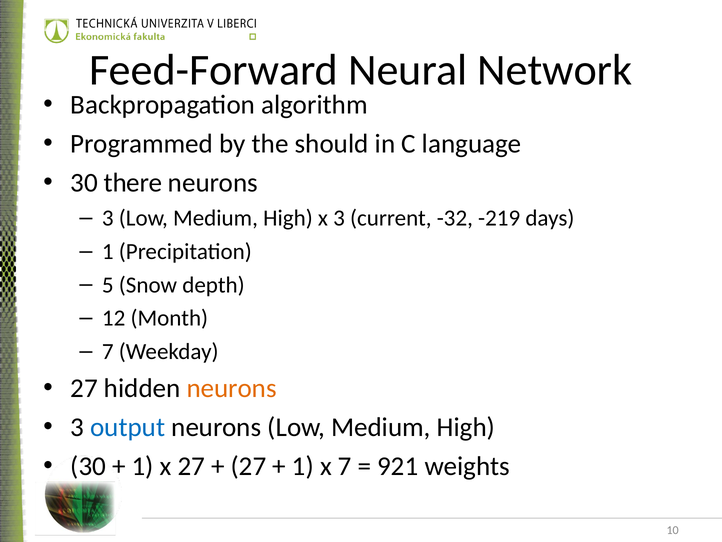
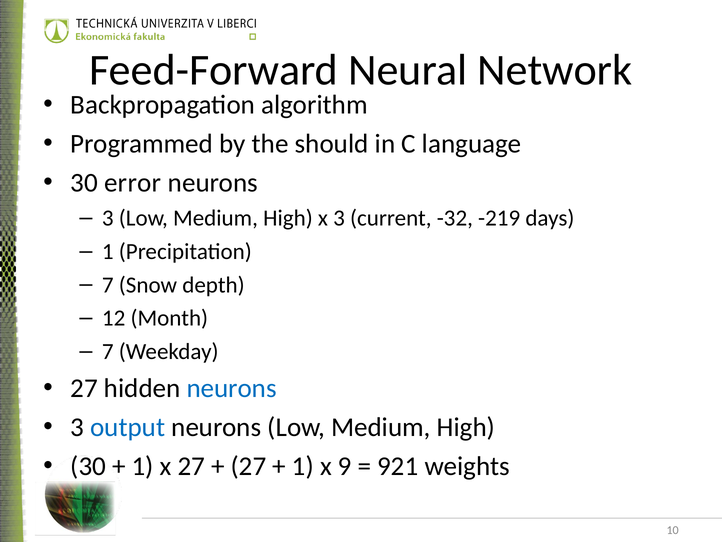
there: there -> error
5 at (108, 285): 5 -> 7
neurons at (232, 388) colour: orange -> blue
x 7: 7 -> 9
